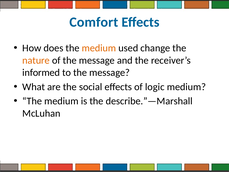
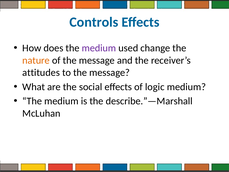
Comfort: Comfort -> Controls
medium at (99, 48) colour: orange -> purple
informed: informed -> attitudes
